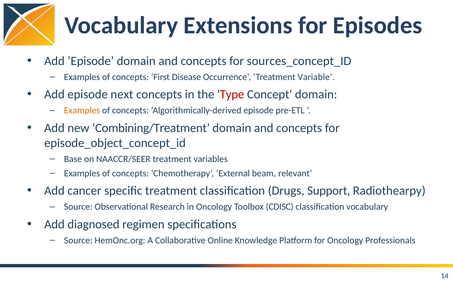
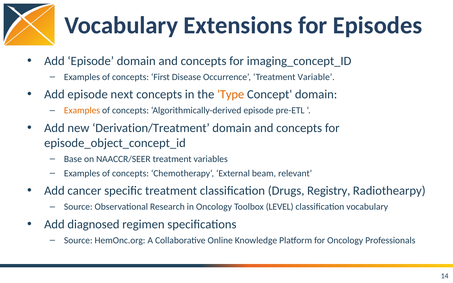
sources_concept_ID: sources_concept_ID -> imaging_concept_ID
Type colour: red -> orange
Combining/Treatment: Combining/Treatment -> Derivation/Treatment
Support: Support -> Registry
CDISC: CDISC -> LEVEL
